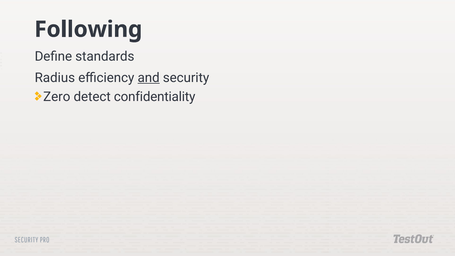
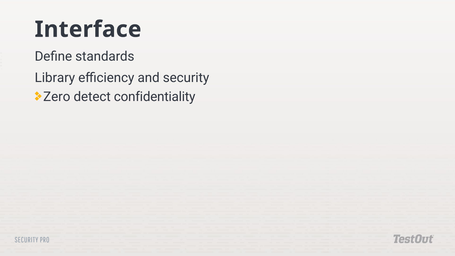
Following: Following -> Interface
Radius: Radius -> Library
and underline: present -> none
